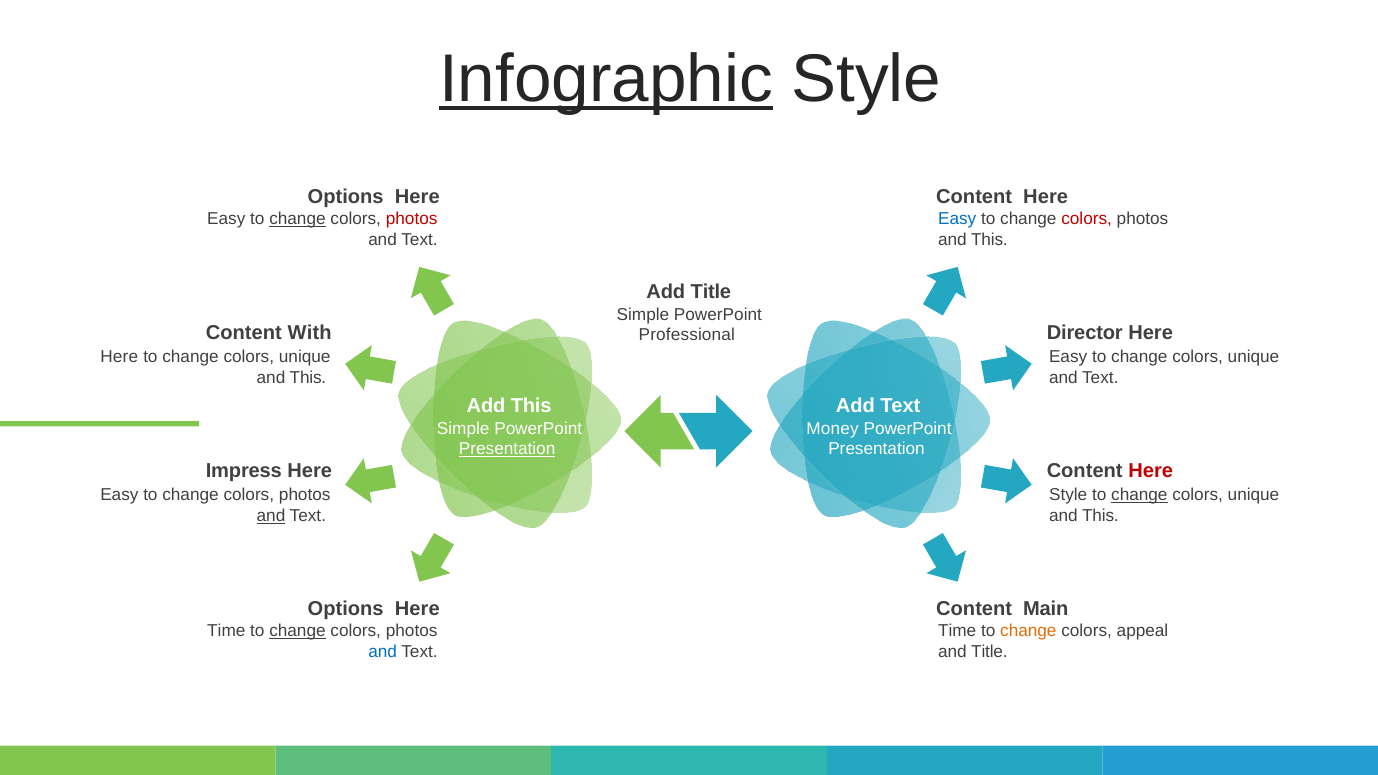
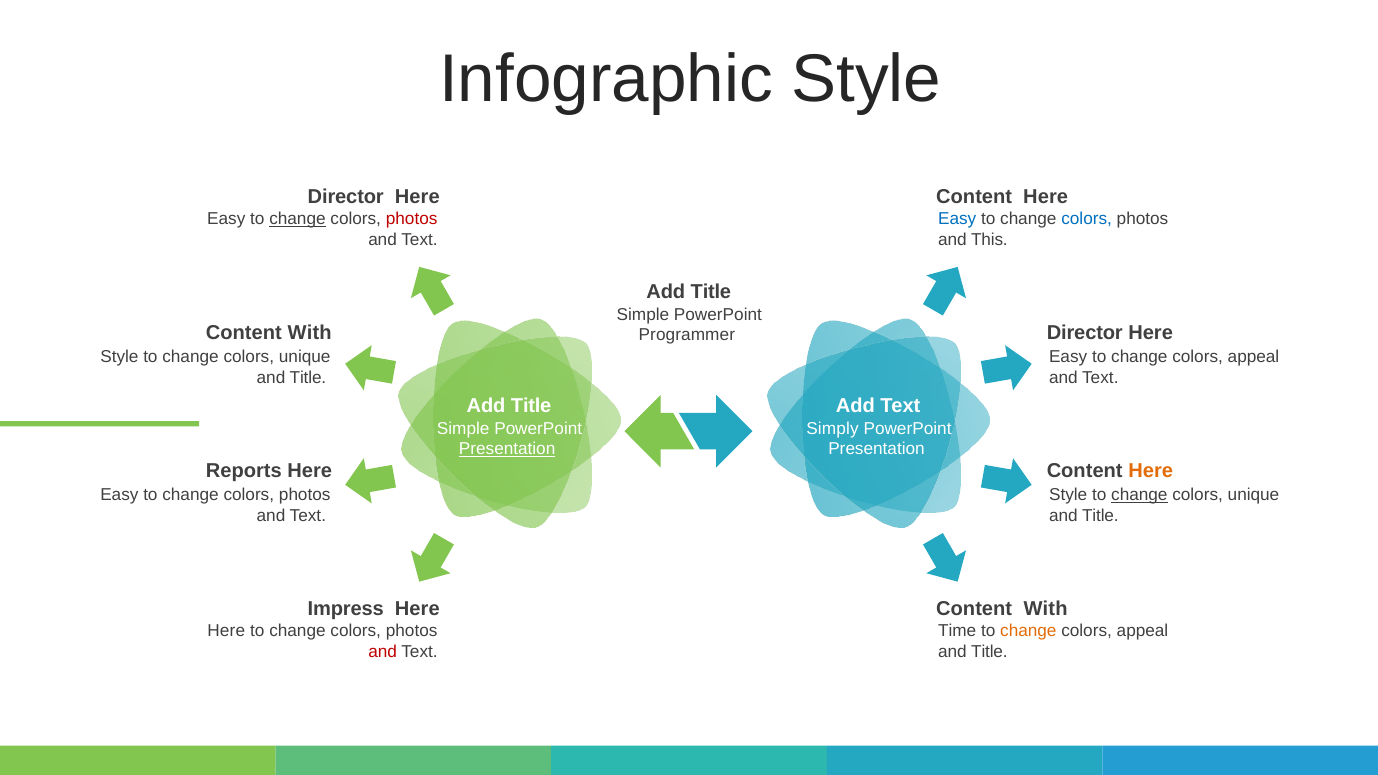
Infographic underline: present -> none
Options at (346, 197): Options -> Director
colors at (1087, 219) colour: red -> blue
Professional: Professional -> Programmer
Here at (119, 357): Here -> Style
unique at (1254, 357): unique -> appeal
This at (308, 378): This -> Title
This at (531, 406): This -> Title
Money: Money -> Simply
Impress: Impress -> Reports
Here at (1151, 471) colour: red -> orange
and at (271, 516) underline: present -> none
This at (1100, 516): This -> Title
Options at (346, 609): Options -> Impress
Main at (1046, 609): Main -> With
Time at (226, 631): Time -> Here
change at (297, 631) underline: present -> none
and at (383, 652) colour: blue -> red
